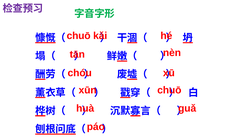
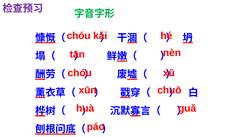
chuō at (79, 36): chuō -> chóu
